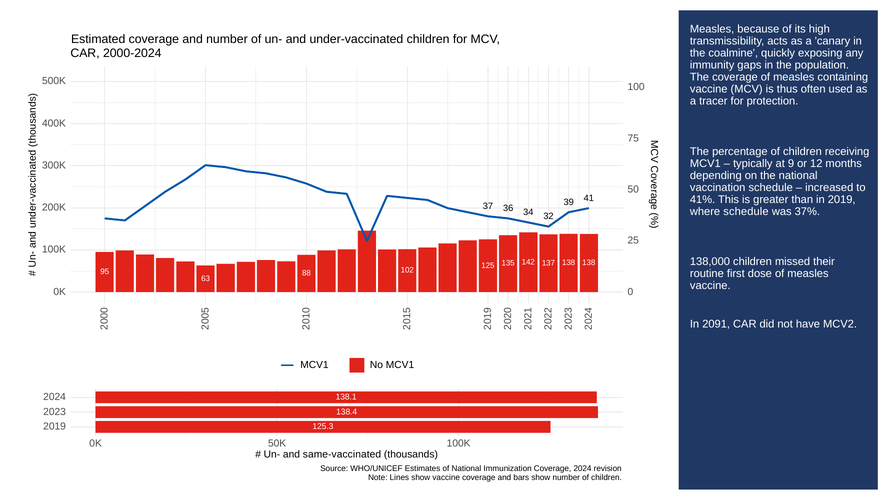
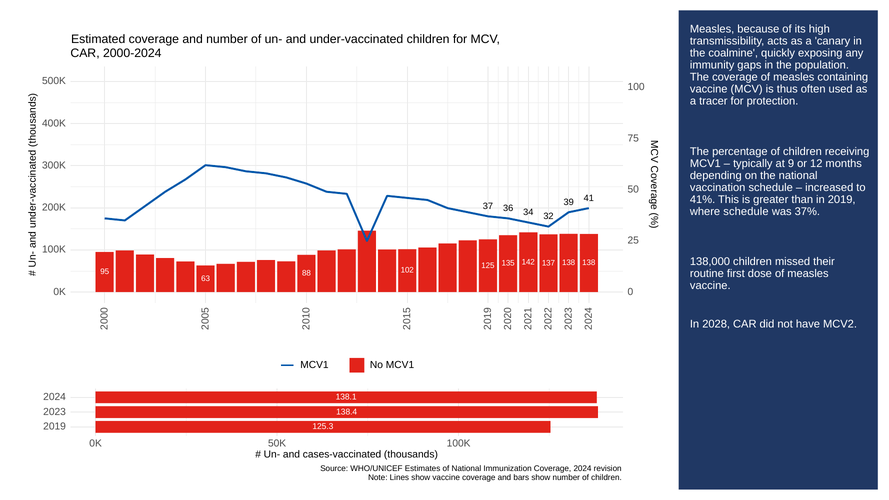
2091: 2091 -> 2028
same-vaccinated: same-vaccinated -> cases-vaccinated
